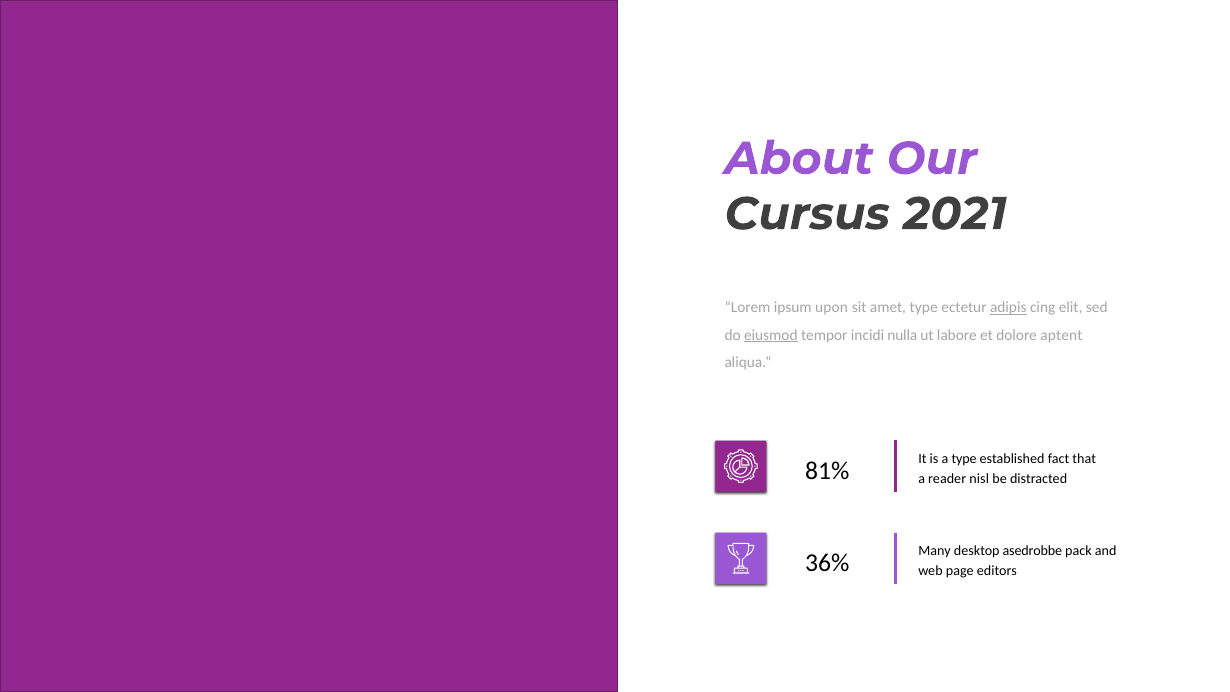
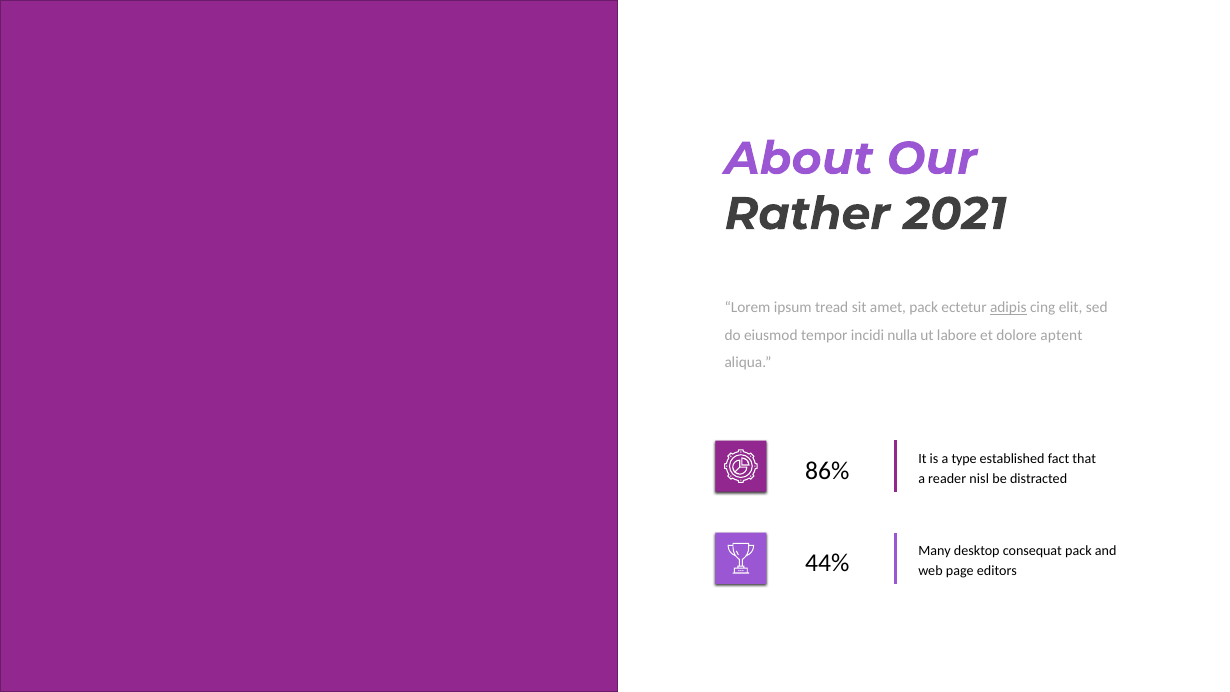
Cursus: Cursus -> Rather
upon: upon -> tread
amet type: type -> pack
eiusmod underline: present -> none
81%: 81% -> 86%
asedrobbe: asedrobbe -> consequat
36%: 36% -> 44%
